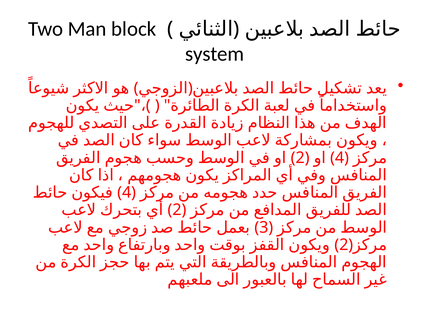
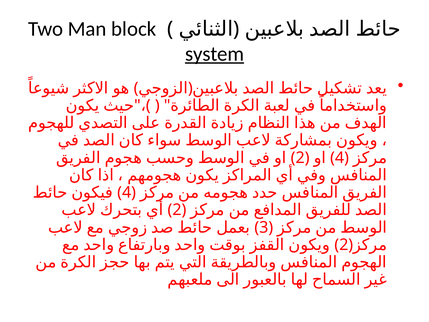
system underline: none -> present
